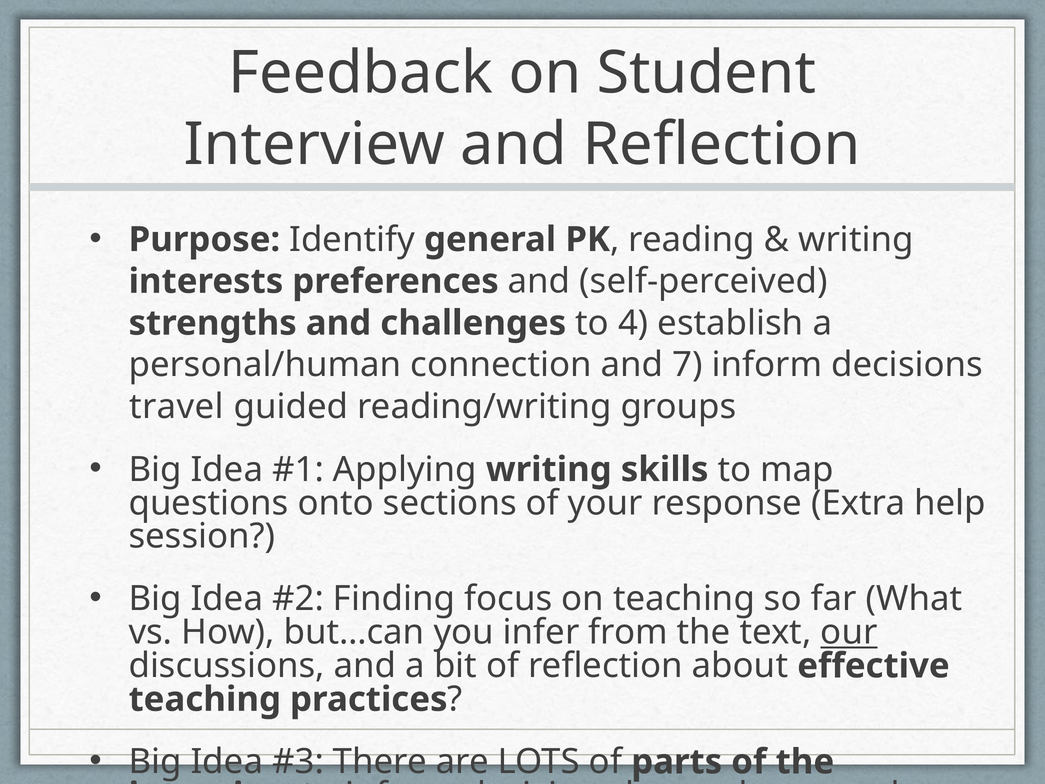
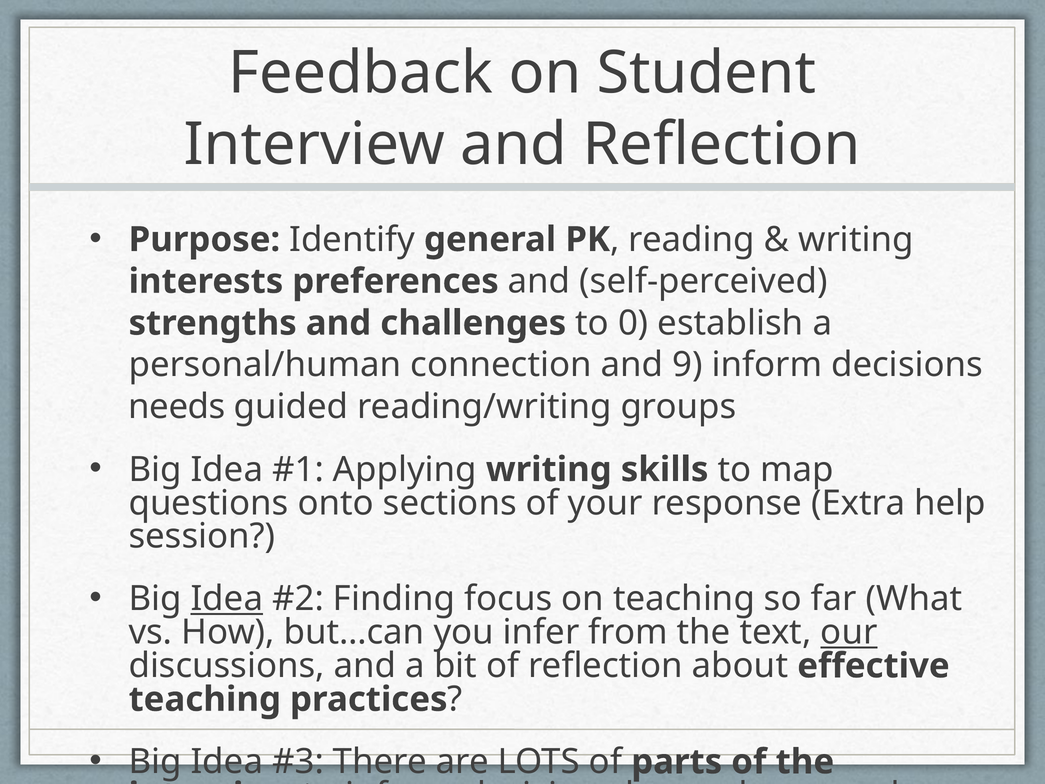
4: 4 -> 0
7: 7 -> 9
travel: travel -> needs
Idea at (227, 599) underline: none -> present
